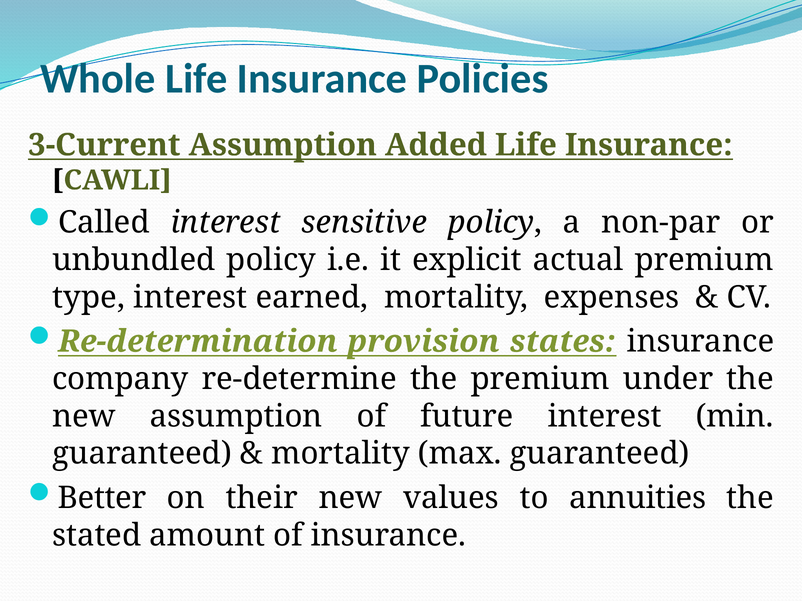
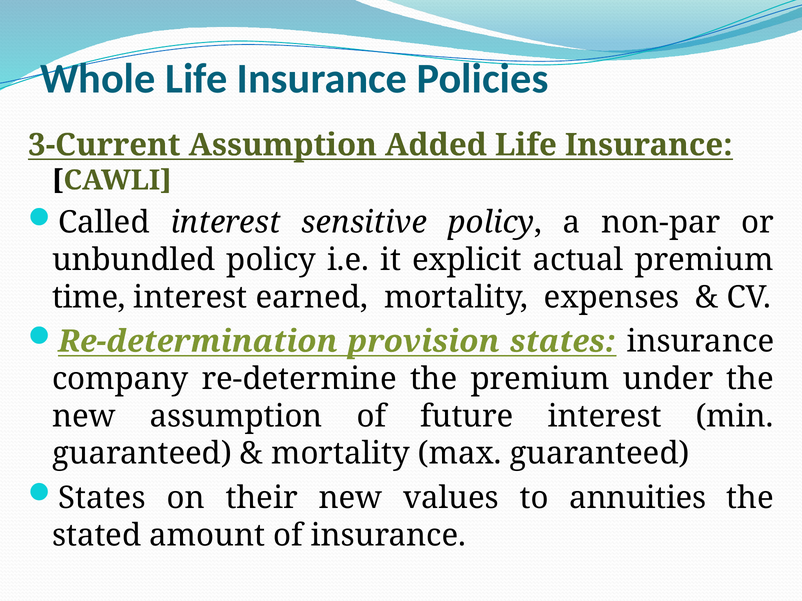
type: type -> time
Better at (102, 498): Better -> States
